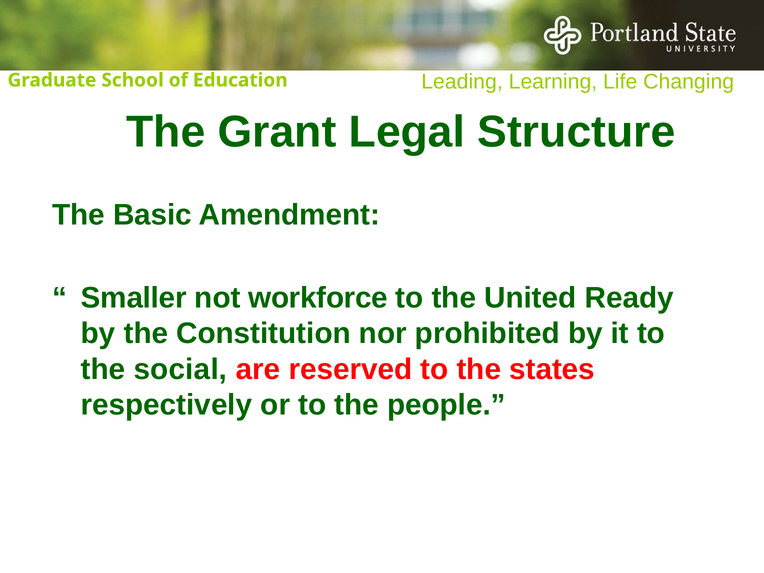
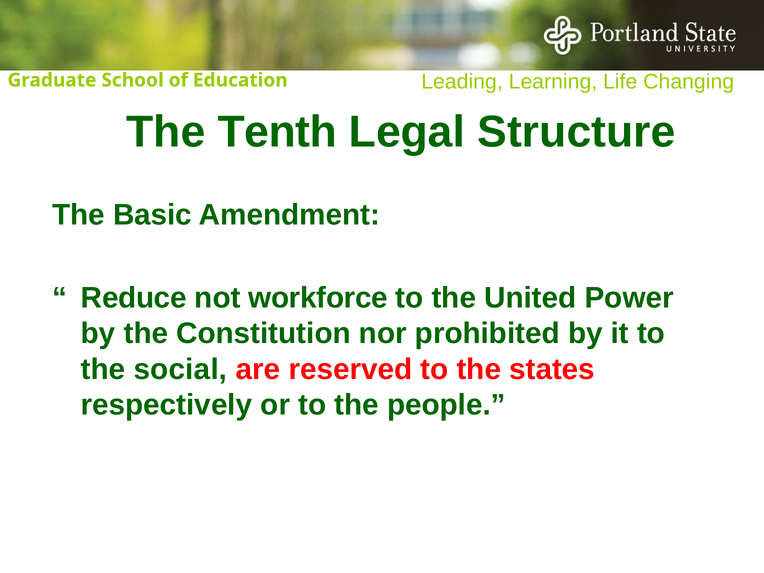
Grant: Grant -> Tenth
Smaller: Smaller -> Reduce
Ready: Ready -> Power
